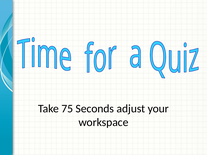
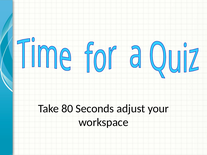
75: 75 -> 80
